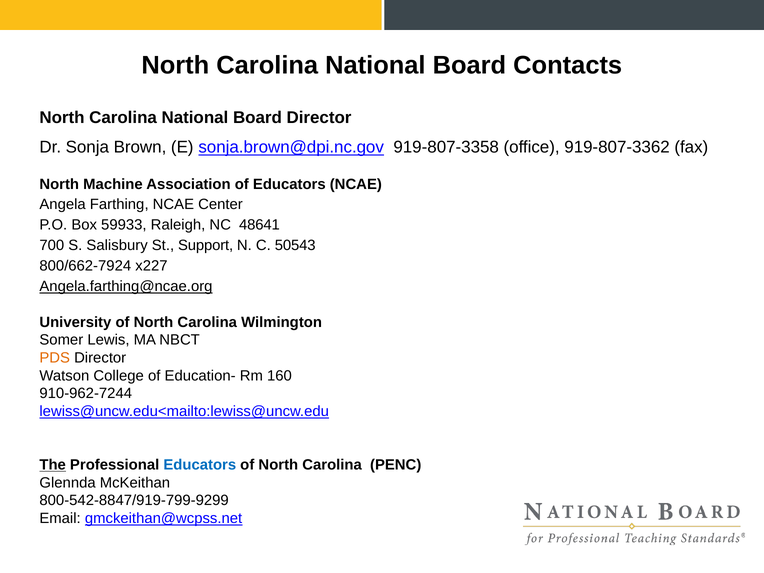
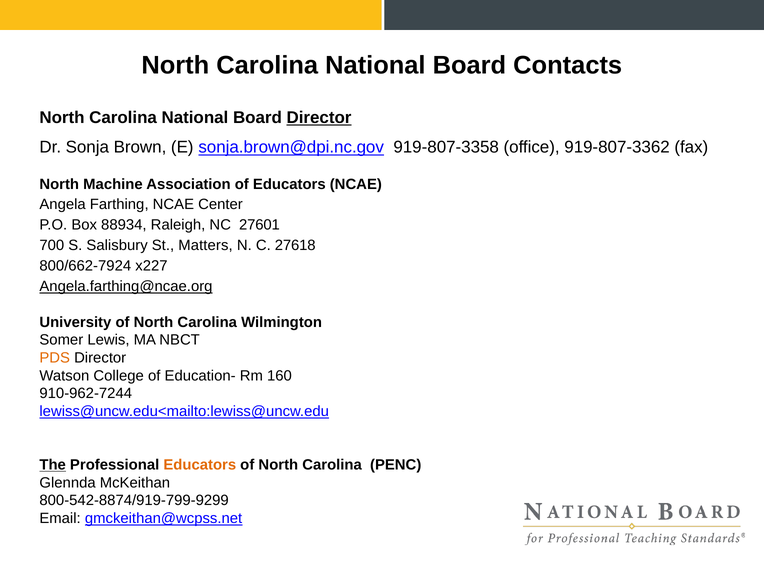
Director at (319, 118) underline: none -> present
59933: 59933 -> 88934
48641: 48641 -> 27601
Support: Support -> Matters
50543: 50543 -> 27618
Educators at (200, 465) colour: blue -> orange
800-542-8847/919-799-9299: 800-542-8847/919-799-9299 -> 800-542-8874/919-799-9299
